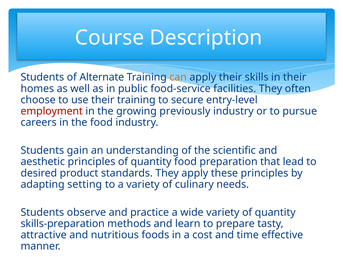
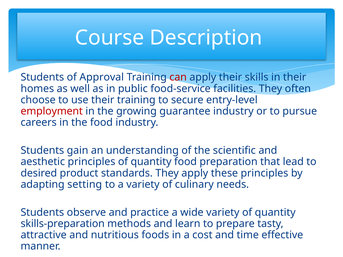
Alternate: Alternate -> Approval
can colour: orange -> red
previously: previously -> guarantee
